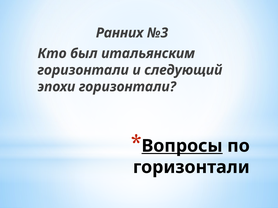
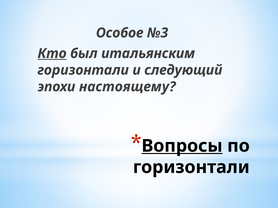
Ранних: Ранних -> Особое
Кто underline: none -> present
эпохи горизонтали: горизонтали -> настоящему
